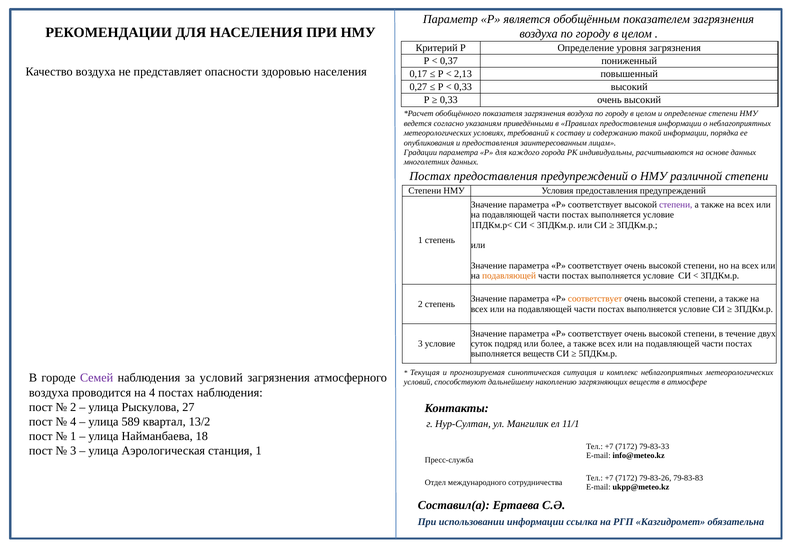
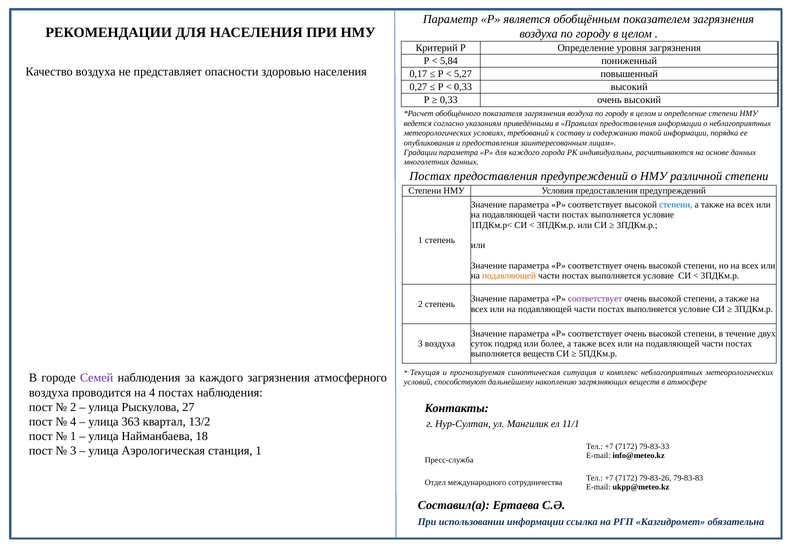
0,37: 0,37 -> 5,84
2,13: 2,13 -> 5,27
степени at (676, 205) colour: purple -> blue
соответствует at (595, 299) colour: orange -> purple
3 условие: условие -> воздуха
за условий: условий -> каждого
589: 589 -> 363
